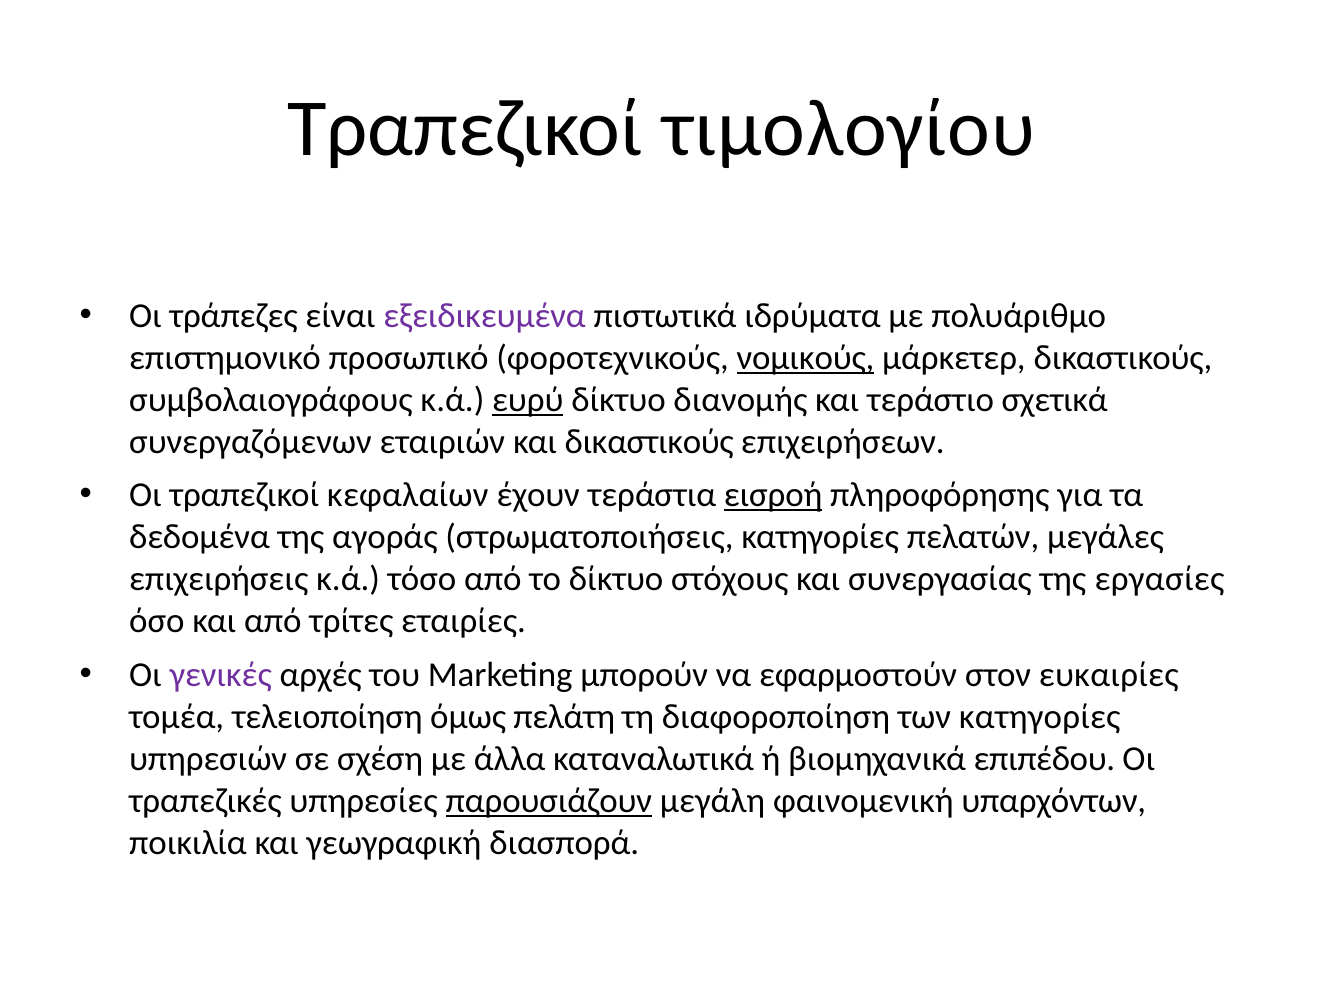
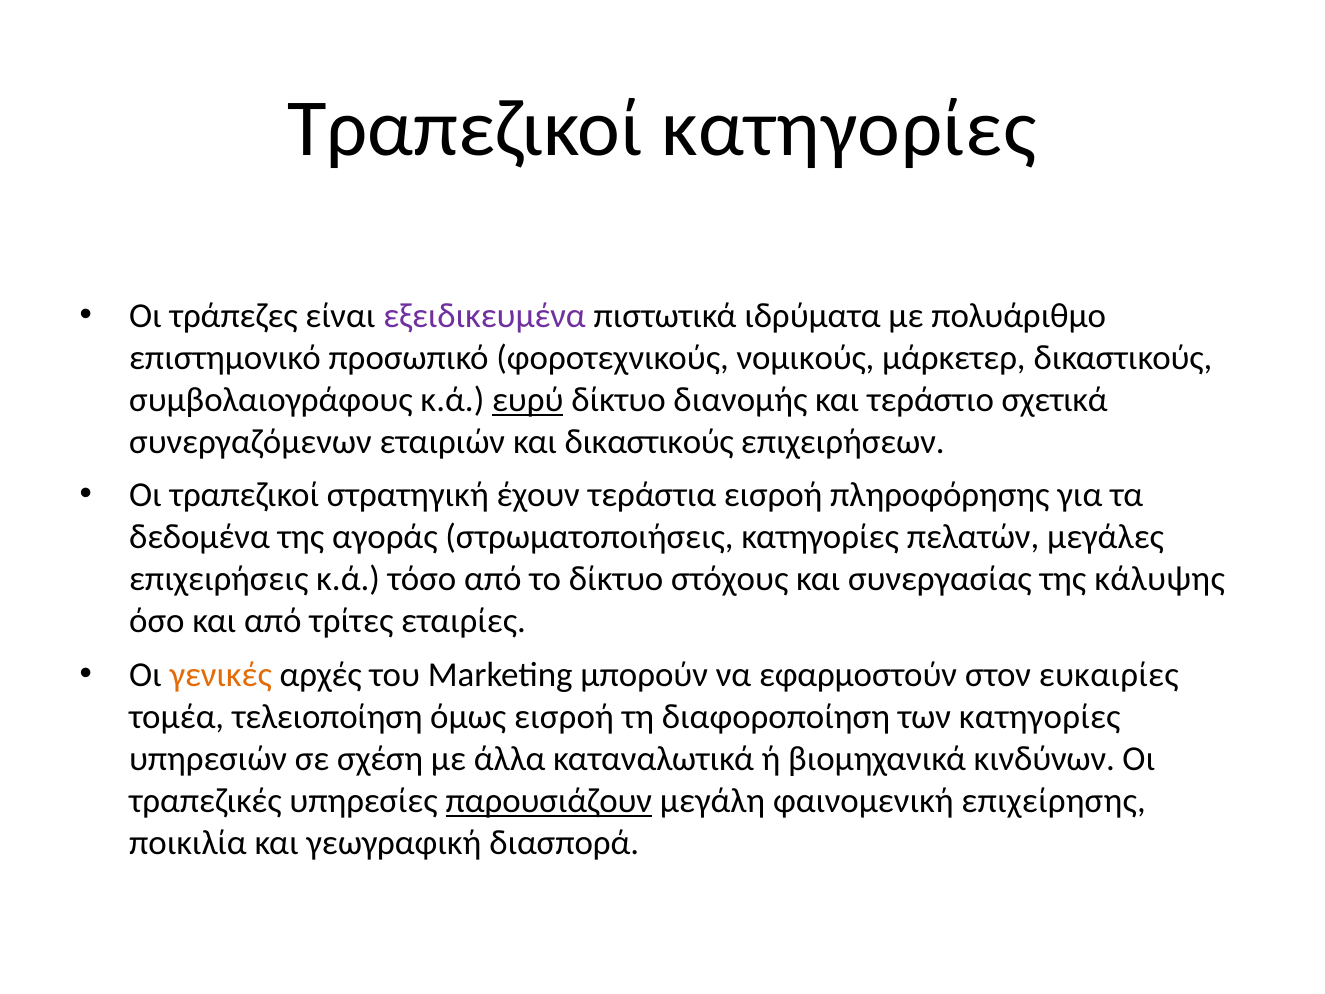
Τραπεζικοί τιμολογίου: τιμολογίου -> κατηγορίες
νομικούς underline: present -> none
κεφαλαίων: κεφαλαίων -> στρατηγική
εισροή at (773, 495) underline: present -> none
εργασίες: εργασίες -> κάλυψης
γενικές colour: purple -> orange
όμως πελάτη: πελάτη -> εισροή
επιπέδου: επιπέδου -> κινδύνων
υπαρχόντων: υπαρχόντων -> επιχείρησης
